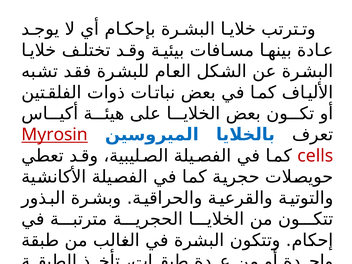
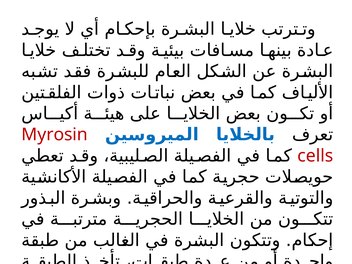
Myrosin underline: present -> none
